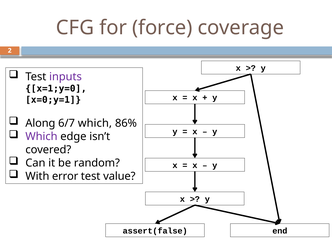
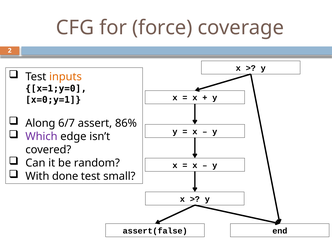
inputs colour: purple -> orange
6/7 which: which -> assert
error: error -> done
value: value -> small
